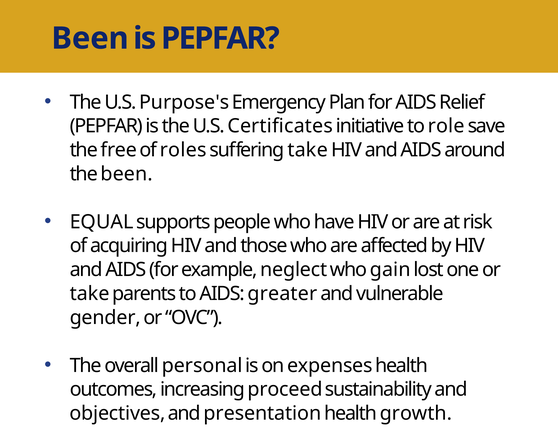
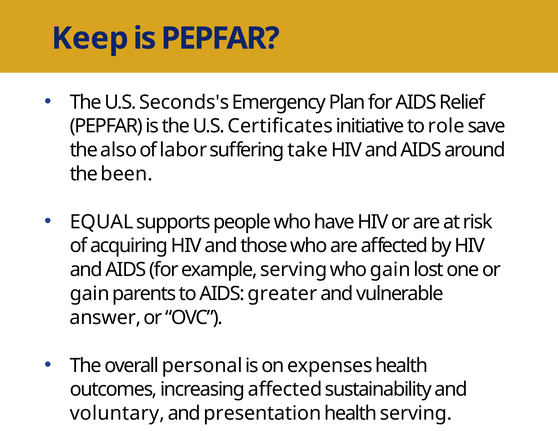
Been at (90, 38): Been -> Keep
Purpose's: Purpose's -> Seconds's
free: free -> also
roles: roles -> labor
example neglect: neglect -> serving
take at (90, 294): take -> gain
gender: gender -> answer
increasing proceed: proceed -> affected
objectives: objectives -> voluntary
health growth: growth -> serving
